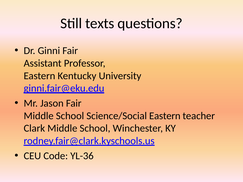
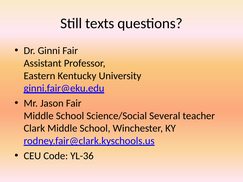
Science/Social Eastern: Eastern -> Several
